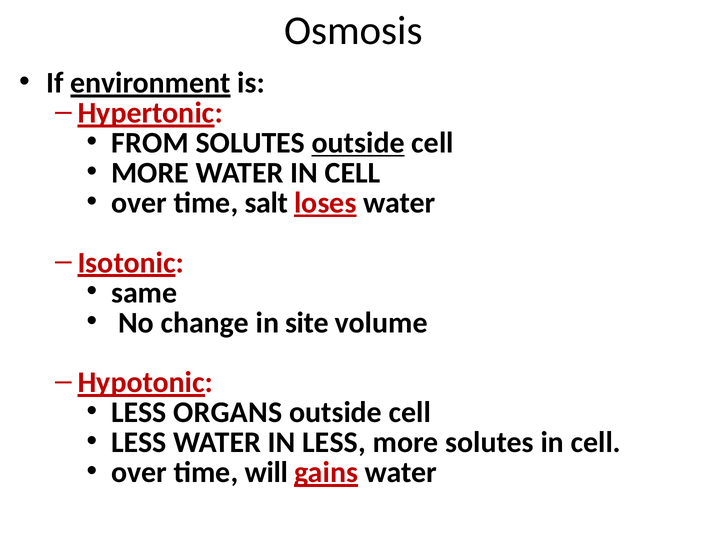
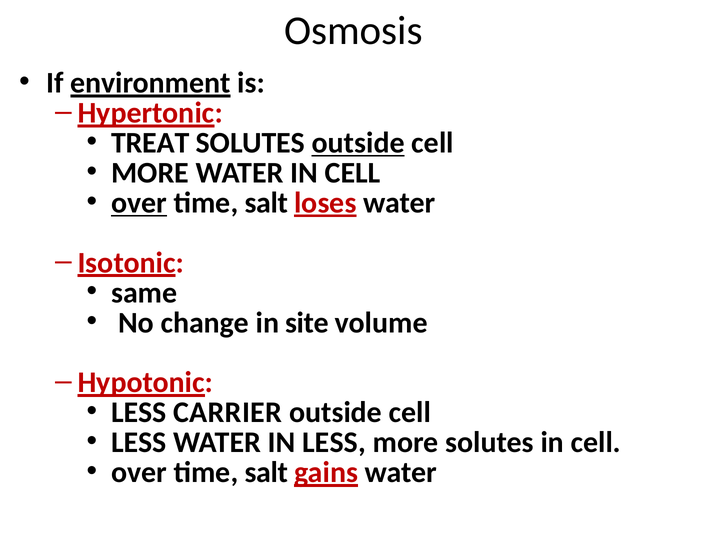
FROM: FROM -> TREAT
over at (139, 203) underline: none -> present
ORGANS: ORGANS -> CARRIER
will at (266, 473): will -> salt
